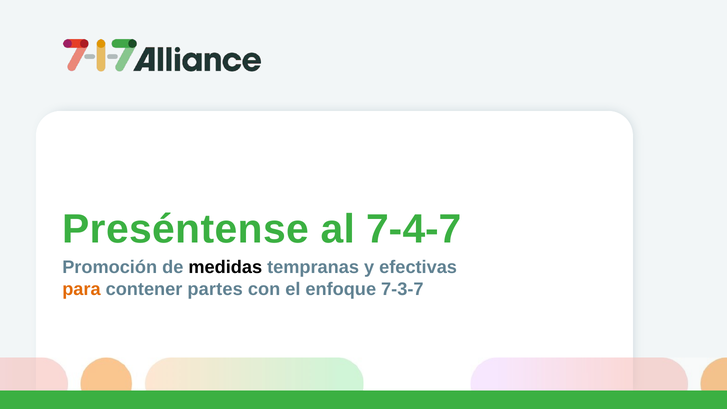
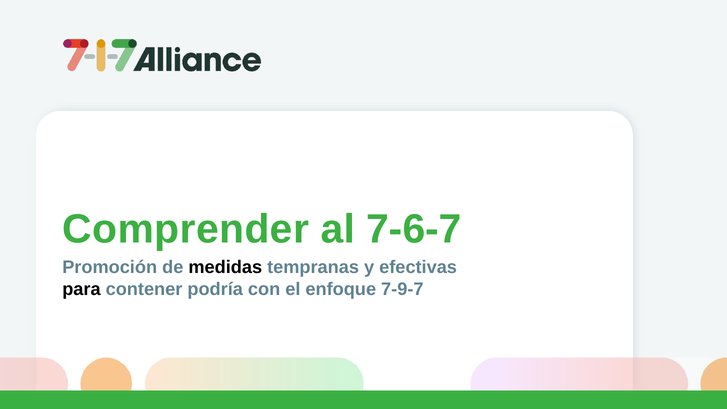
Preséntense: Preséntense -> Comprender
7-4-7: 7-4-7 -> 7-6-7
para colour: orange -> black
partes: partes -> podría
7-3-7: 7-3-7 -> 7-9-7
